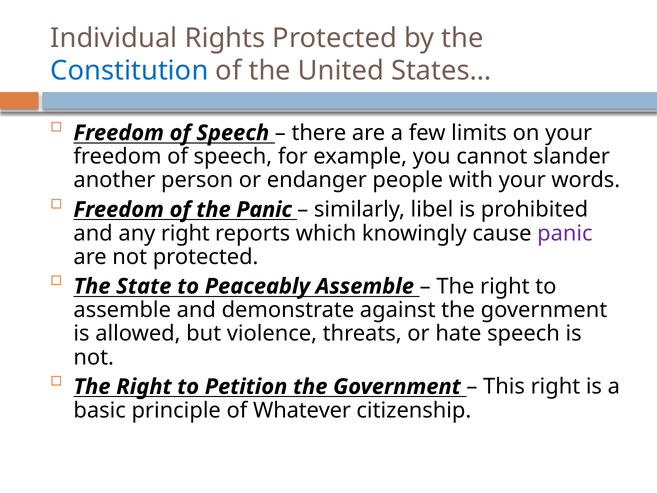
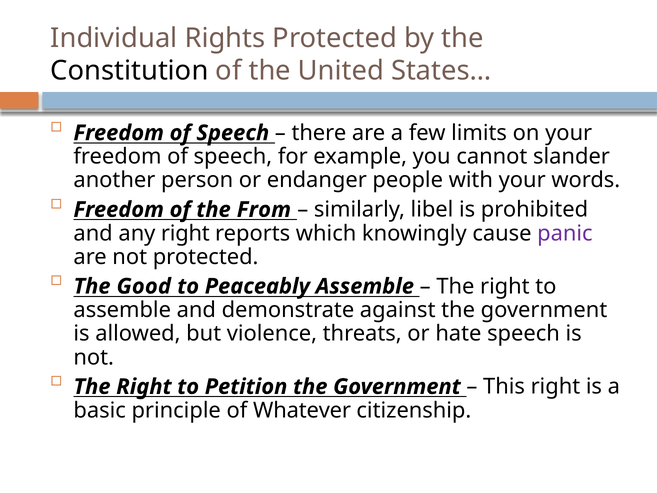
Constitution colour: blue -> black
the Panic: Panic -> From
State: State -> Good
